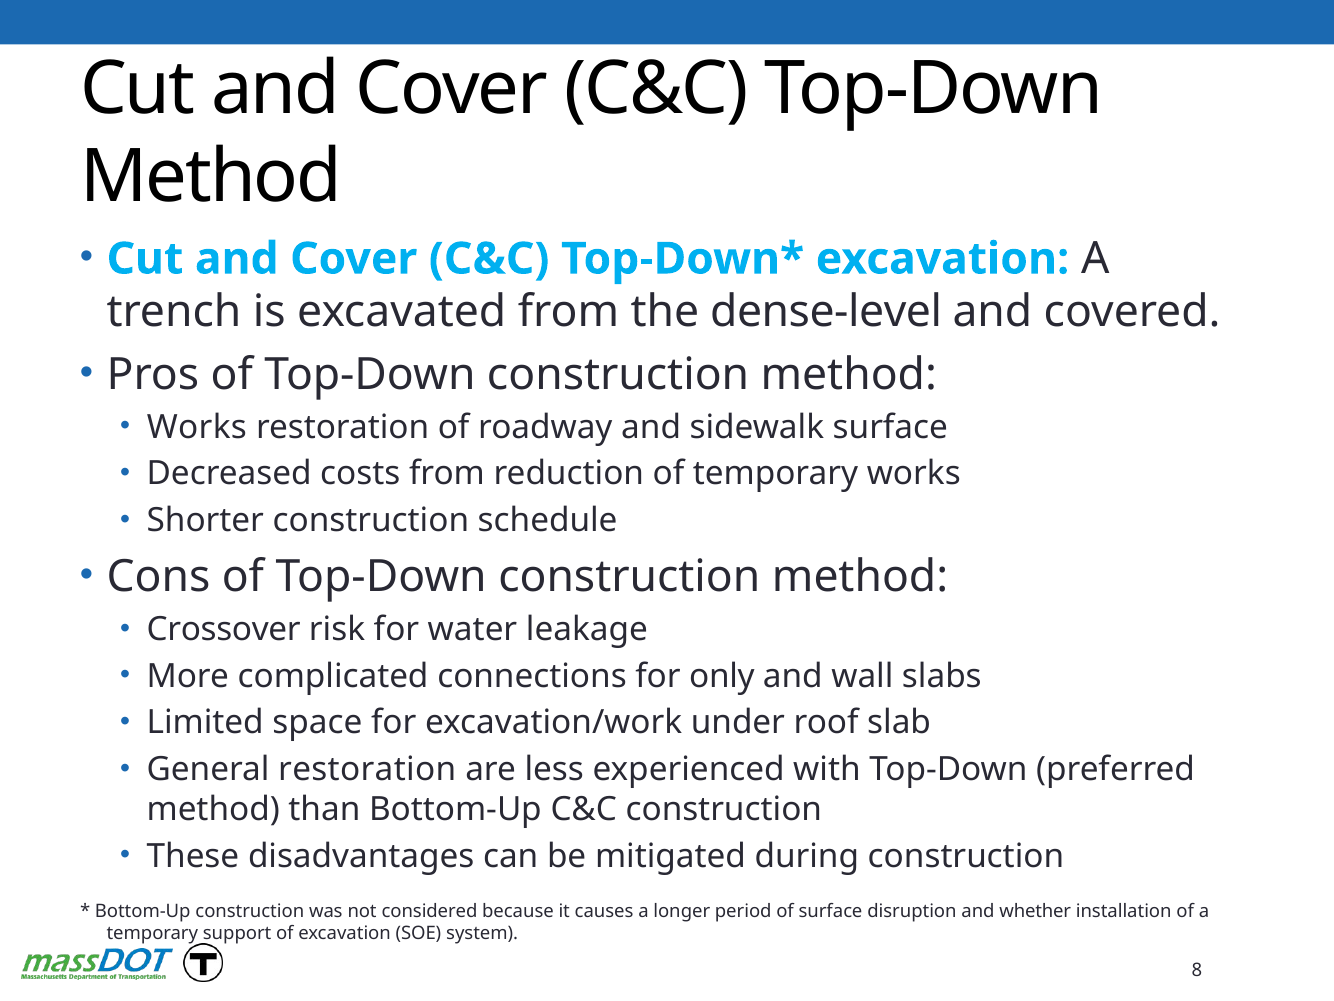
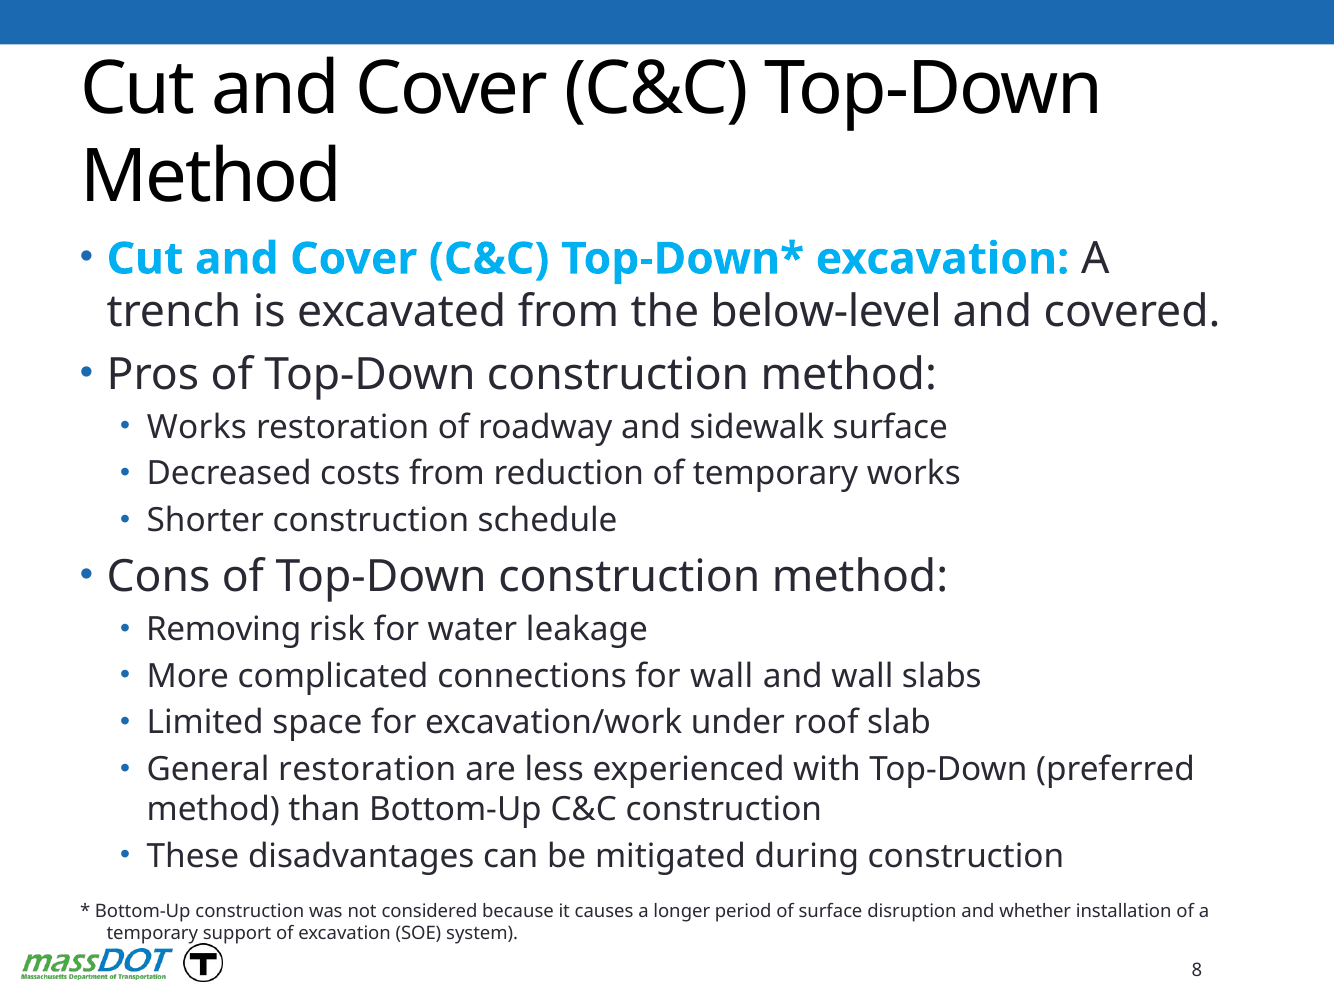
dense-level: dense-level -> below-level
Crossover: Crossover -> Removing
for only: only -> wall
